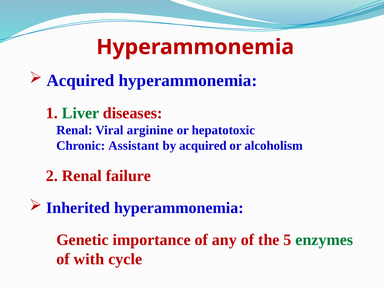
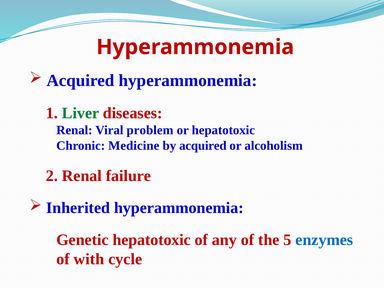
arginine: arginine -> problem
Assistant: Assistant -> Medicine
Genetic importance: importance -> hepatotoxic
enzymes colour: green -> blue
